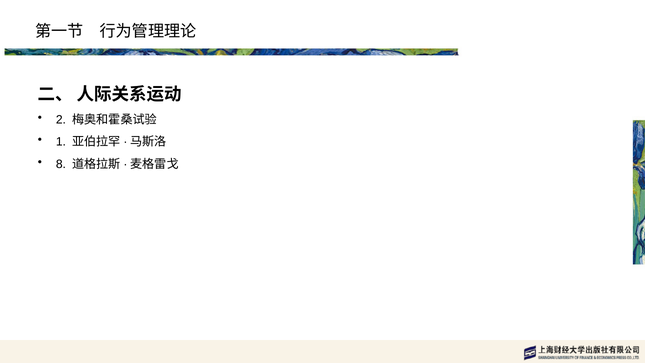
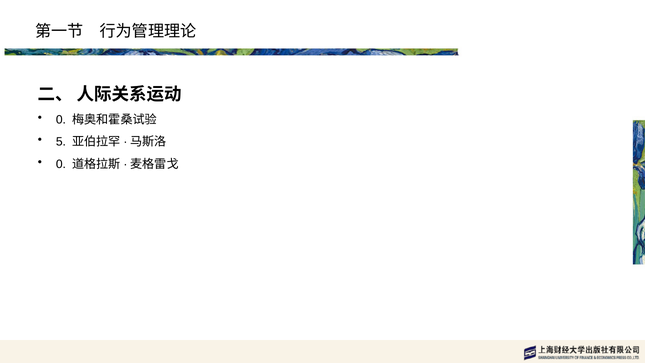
2 at (61, 120): 2 -> 0
1: 1 -> 5
8 at (61, 164): 8 -> 0
